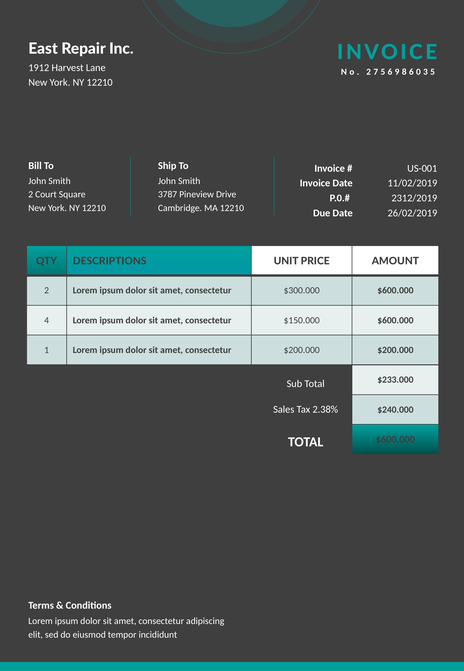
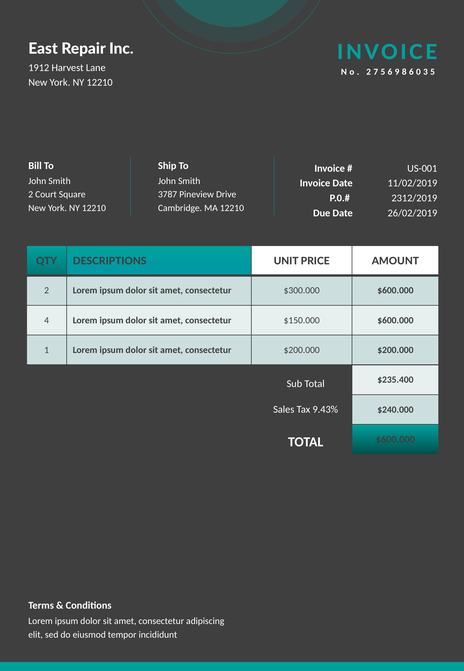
$233.000: $233.000 -> $235.400
2.38%: 2.38% -> 9.43%
